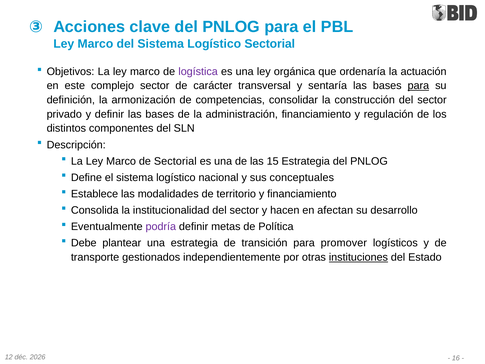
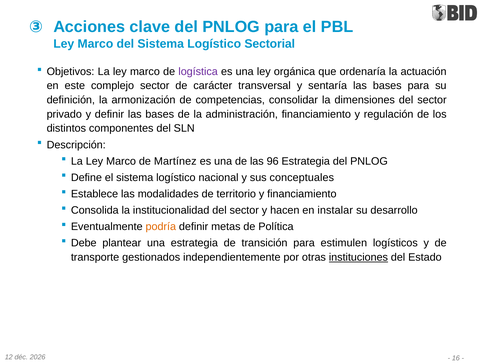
para at (418, 86) underline: present -> none
construcción: construcción -> dimensiones
de Sectorial: Sectorial -> Martínez
15: 15 -> 96
afectan: afectan -> instalar
podría colour: purple -> orange
promover: promover -> estimulen
